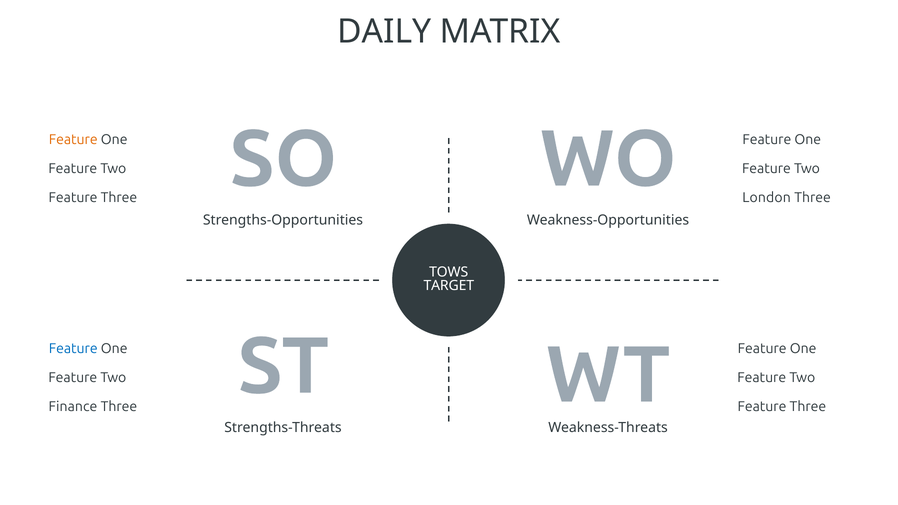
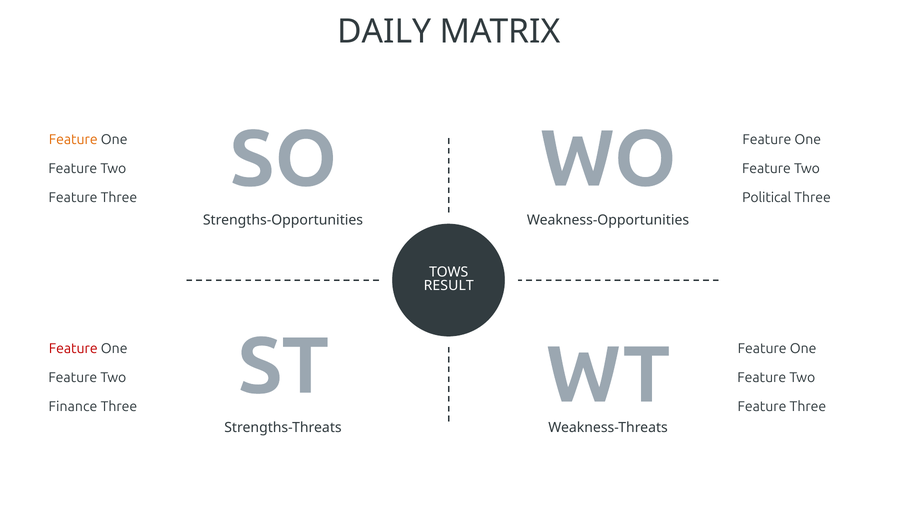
London: London -> Political
TARGET: TARGET -> RESULT
Feature at (73, 349) colour: blue -> red
